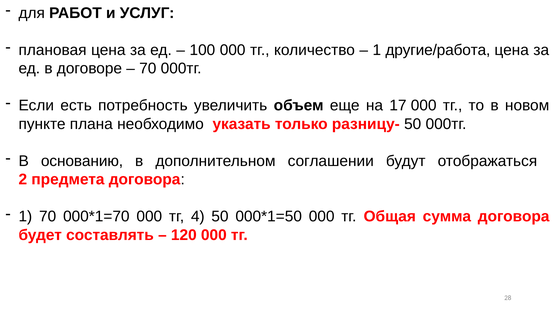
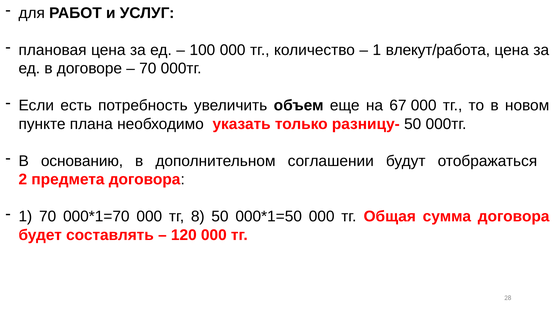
другие/работа: другие/работа -> влекут/работа
17: 17 -> 67
4: 4 -> 8
